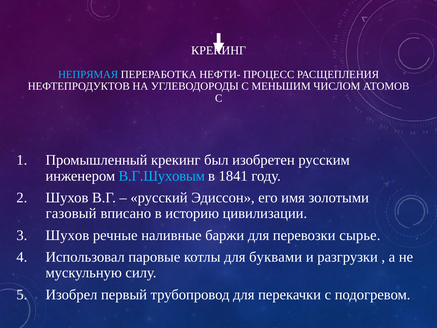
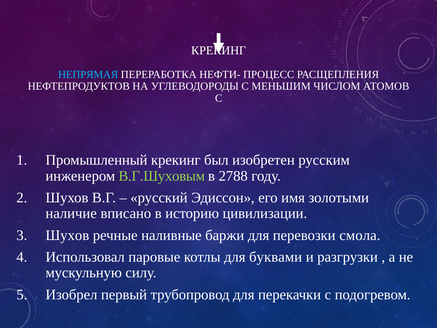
В.Г.Шуховым colour: light blue -> light green
1841: 1841 -> 2788
газовый: газовый -> наличие
сырье: сырье -> смола
